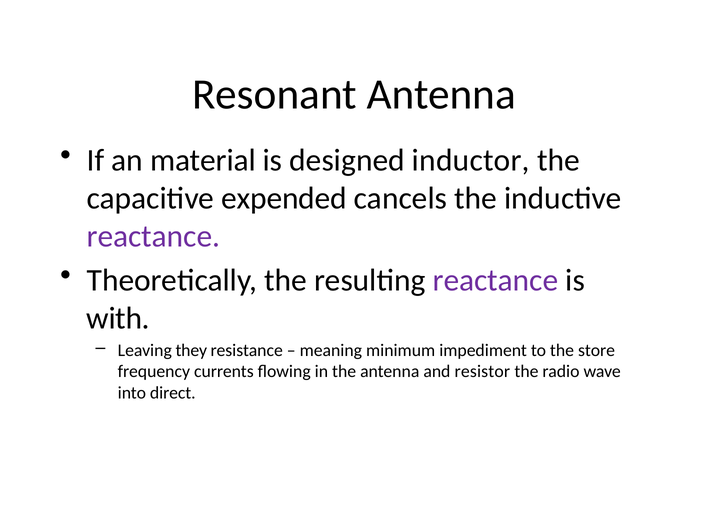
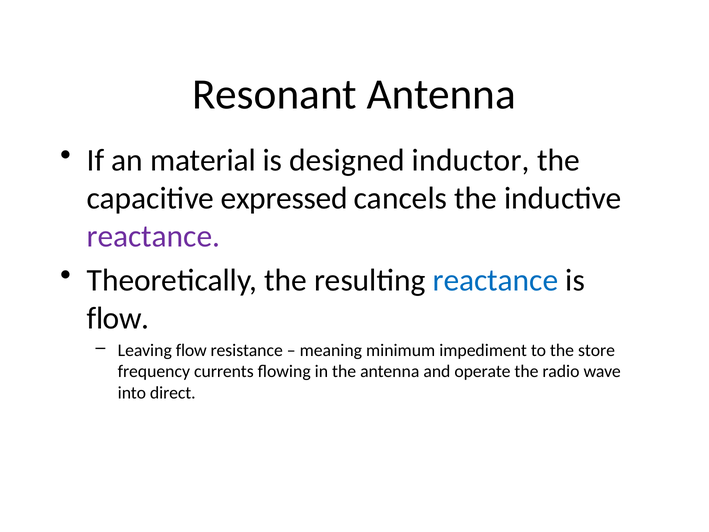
expended: expended -> expressed
reactance at (495, 280) colour: purple -> blue
with at (118, 318): with -> flow
Leaving they: they -> flow
resistor: resistor -> operate
